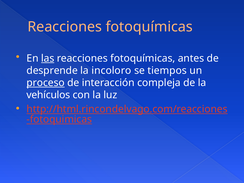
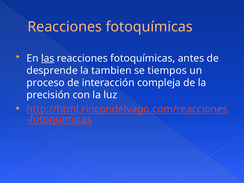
incoloro: incoloro -> tambien
proceso underline: present -> none
vehículos: vehículos -> precisión
